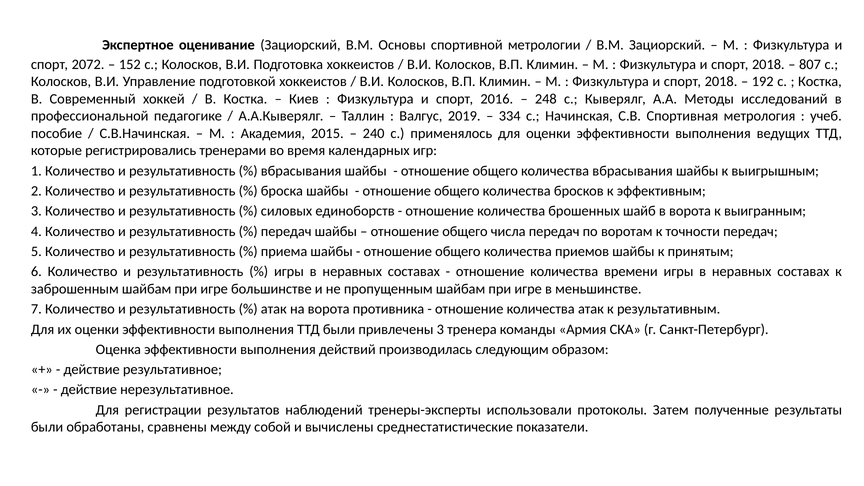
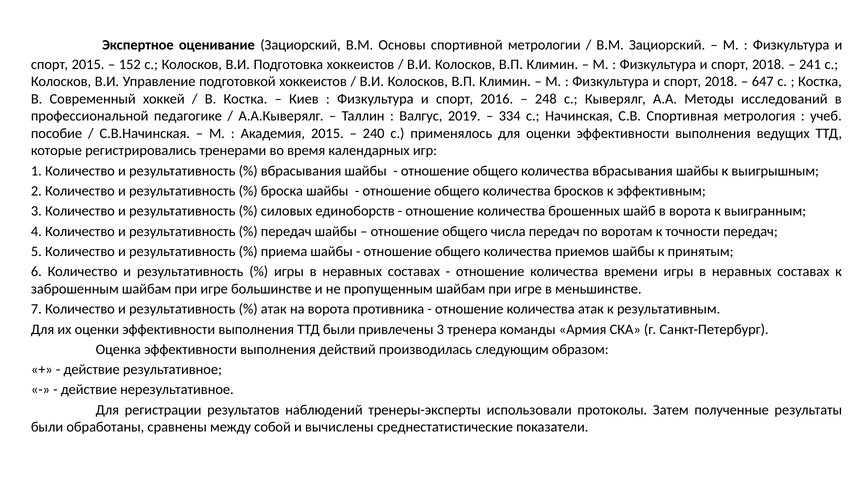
спорт 2072: 2072 -> 2015
807: 807 -> 241
192: 192 -> 647
